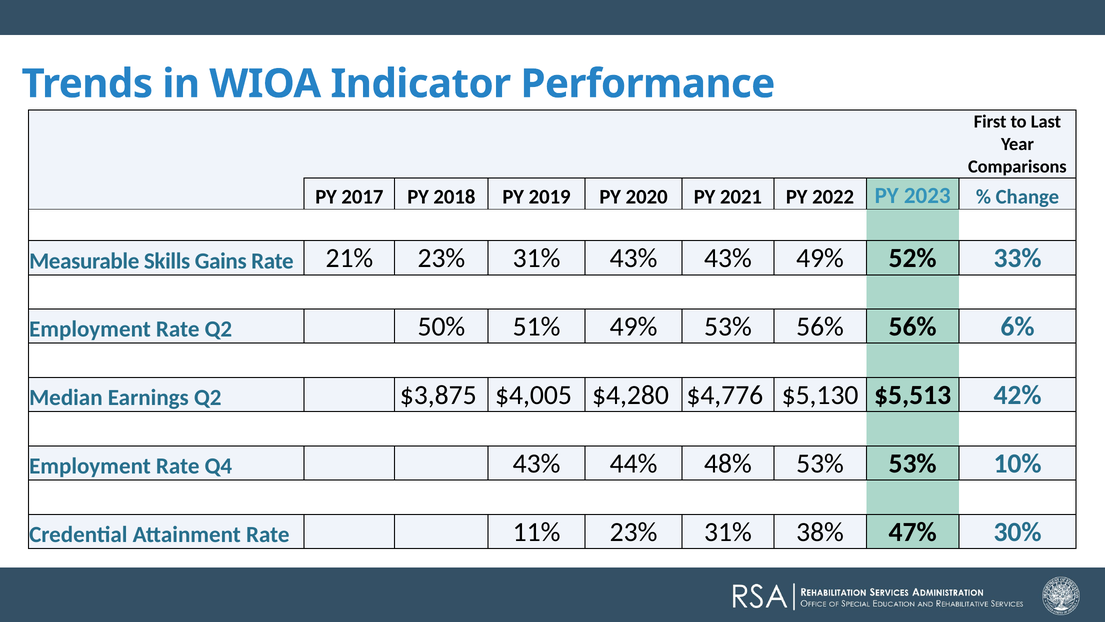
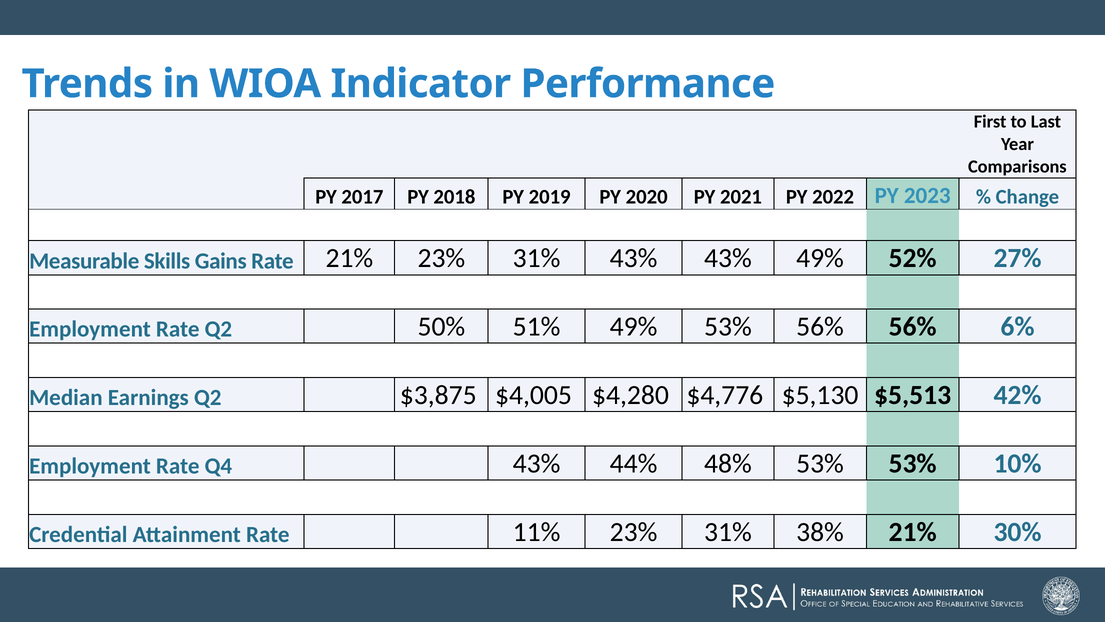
33%: 33% -> 27%
38% 47%: 47% -> 21%
